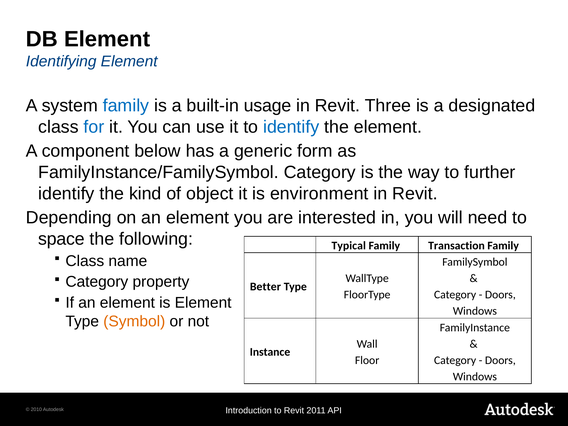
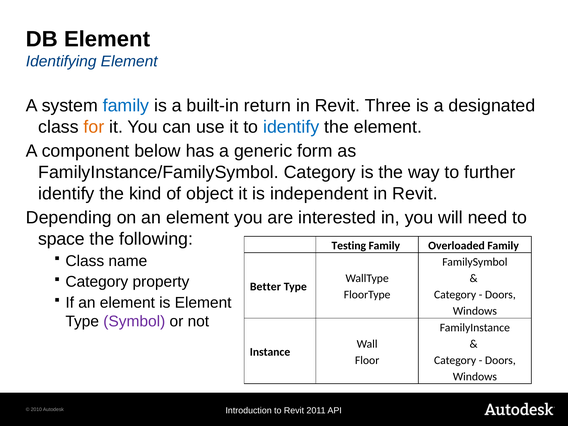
usage: usage -> return
for colour: blue -> orange
environment: environment -> independent
Typical: Typical -> Testing
Transaction: Transaction -> Overloaded
Symbol colour: orange -> purple
